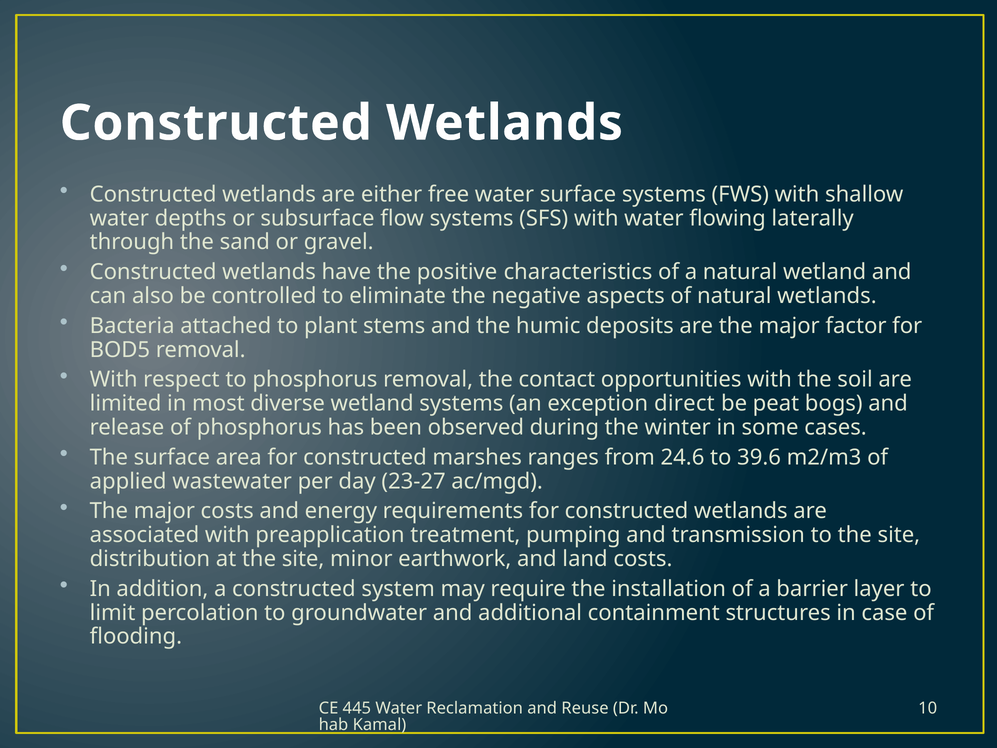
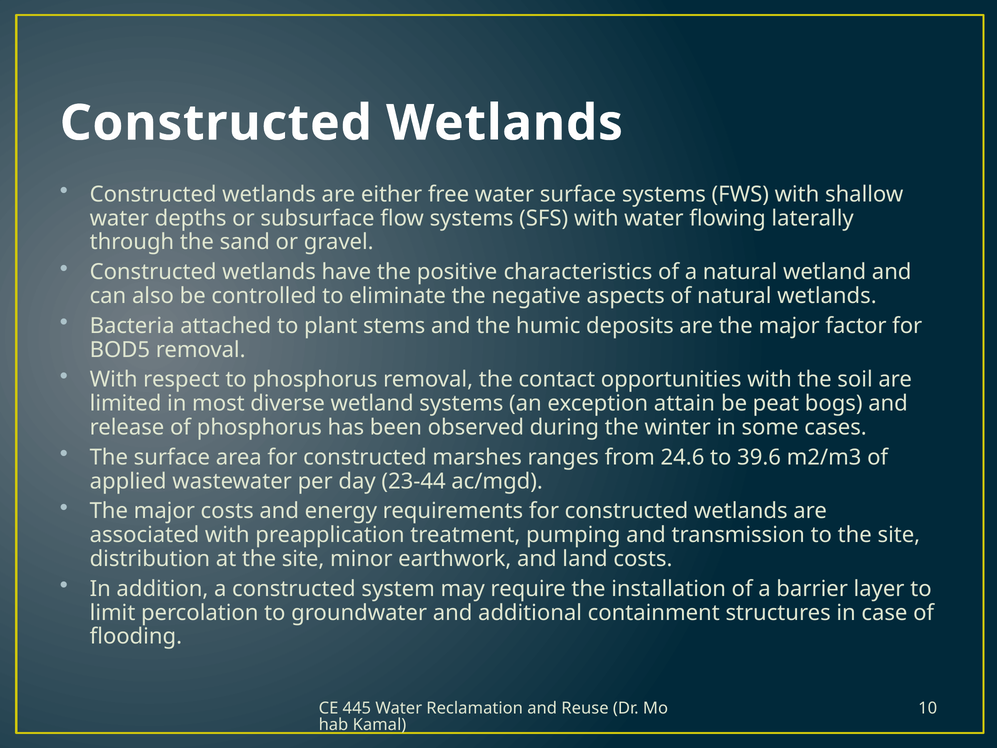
direct: direct -> attain
23-27: 23-27 -> 23-44
